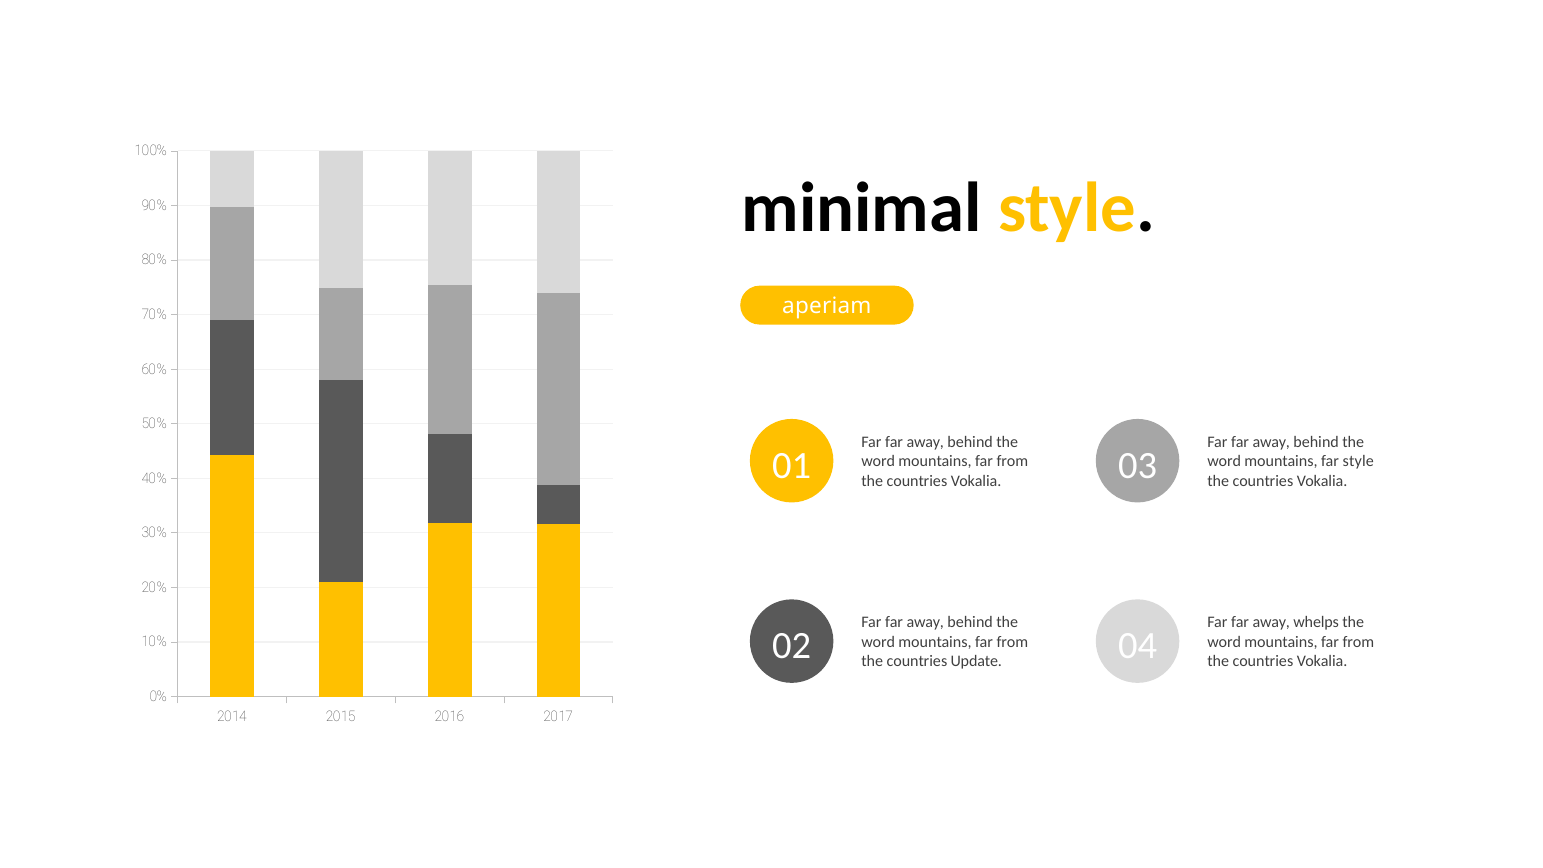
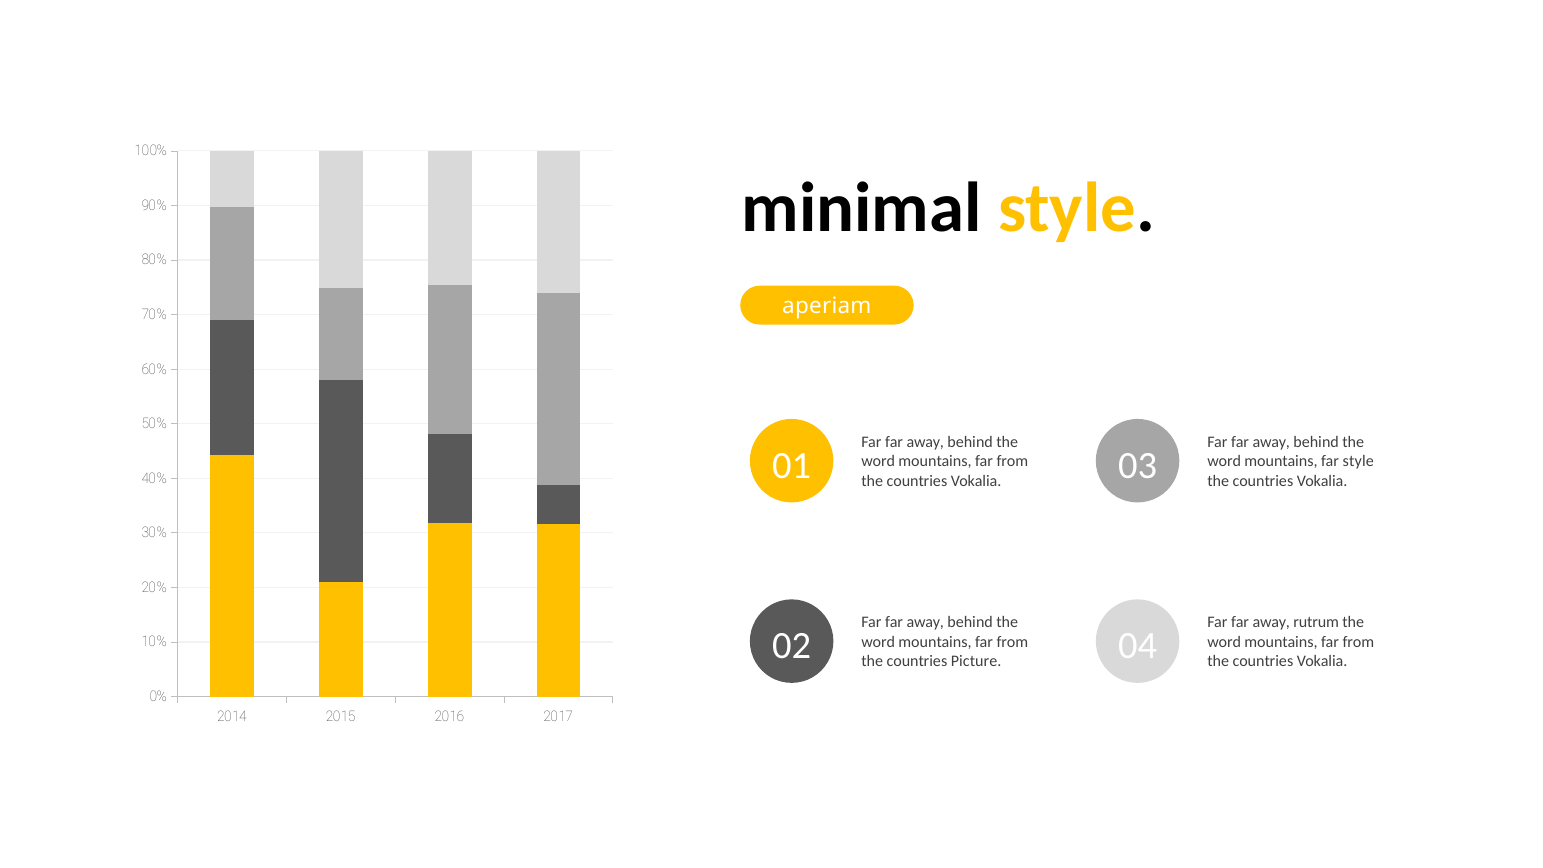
whelps: whelps -> rutrum
Update: Update -> Picture
